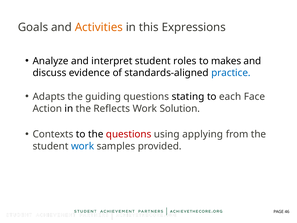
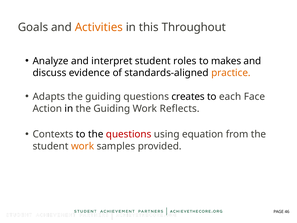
Expressions: Expressions -> Throughout
practice colour: blue -> orange
stating: stating -> creates
in the Reflects: Reflects -> Guiding
Solution: Solution -> Reflects
applying: applying -> equation
work at (83, 146) colour: blue -> orange
